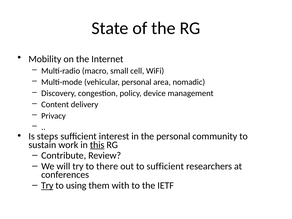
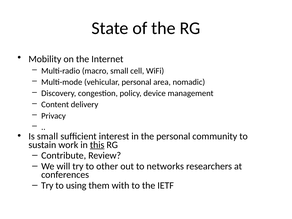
Is steps: steps -> small
there: there -> other
to sufficient: sufficient -> networks
Try at (47, 185) underline: present -> none
